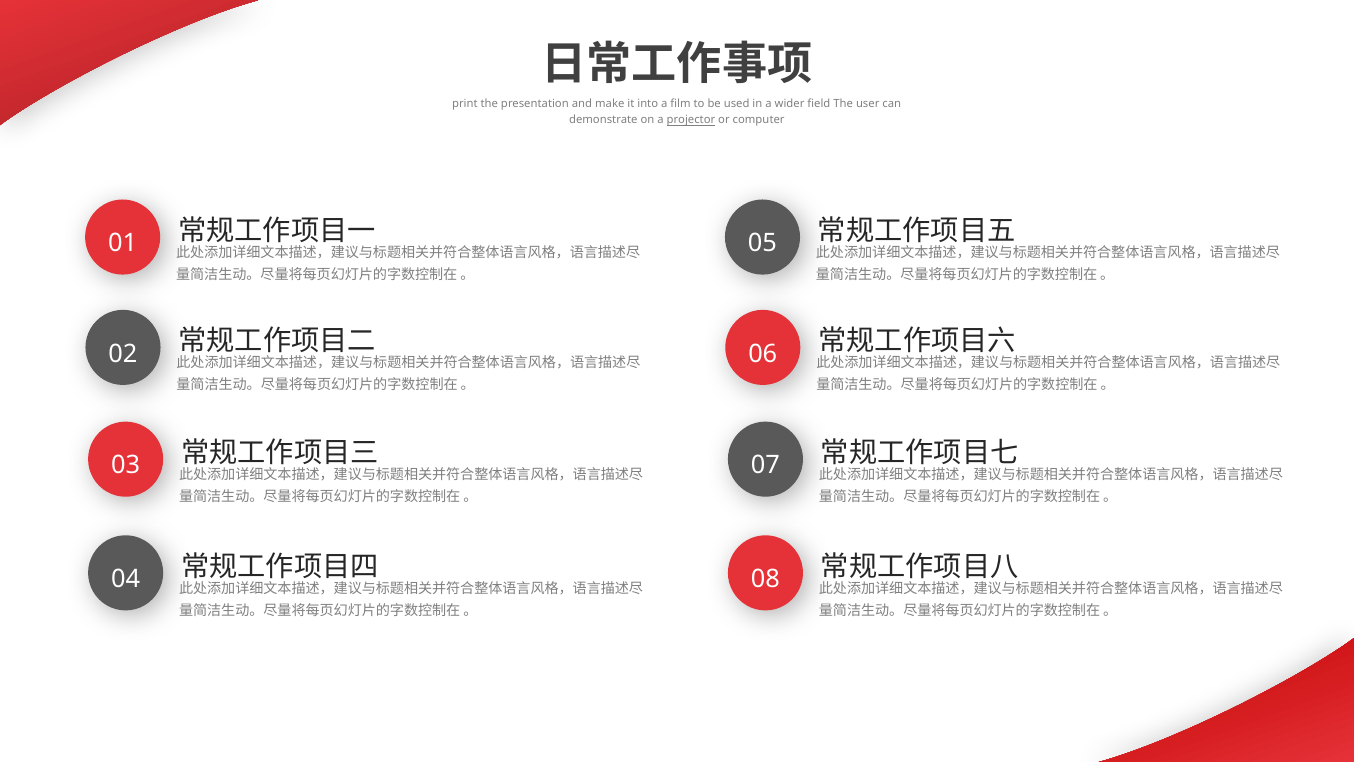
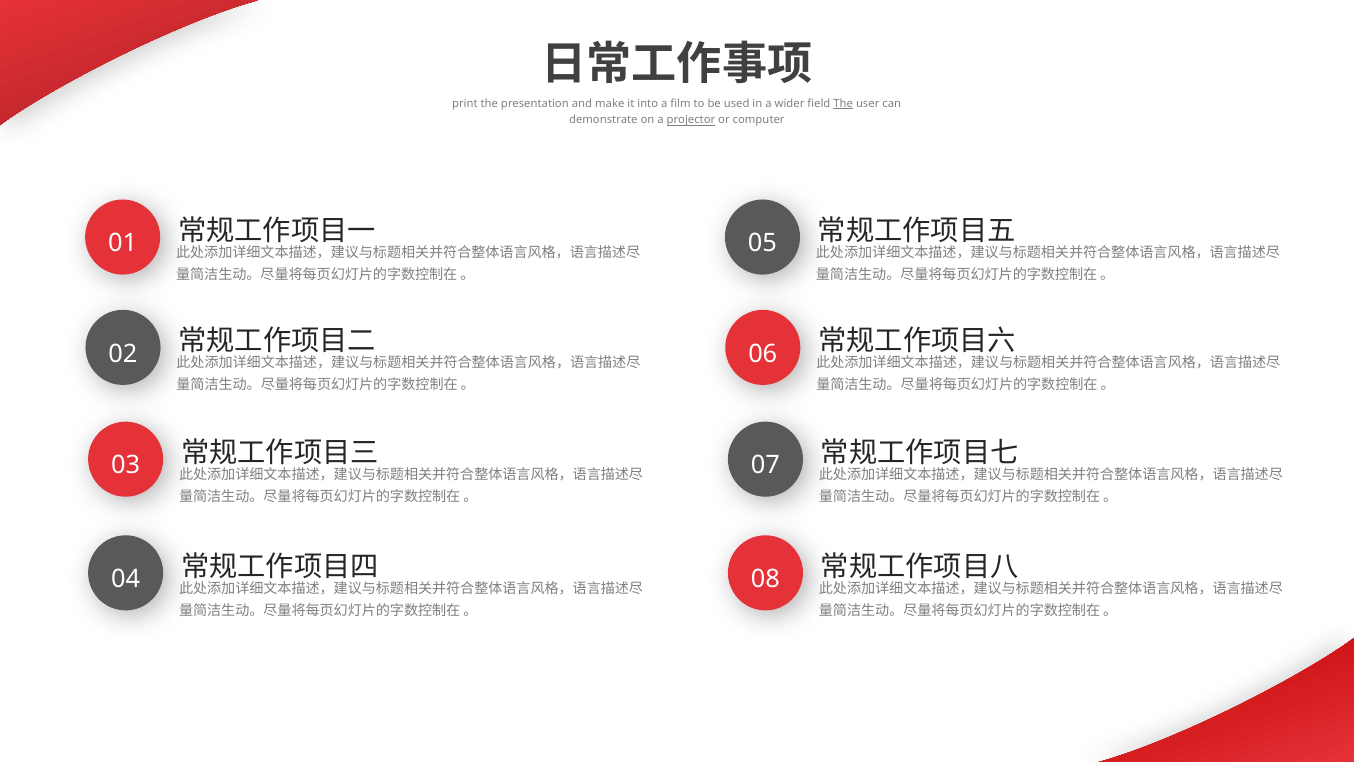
The at (843, 104) underline: none -> present
